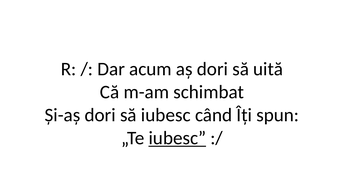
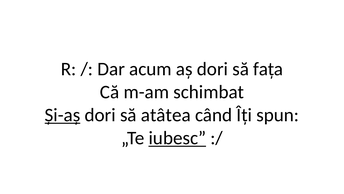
uită: uită -> fața
Și-aș underline: none -> present
să iubesc: iubesc -> atâtea
